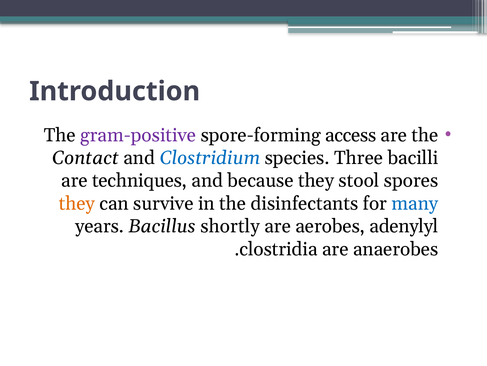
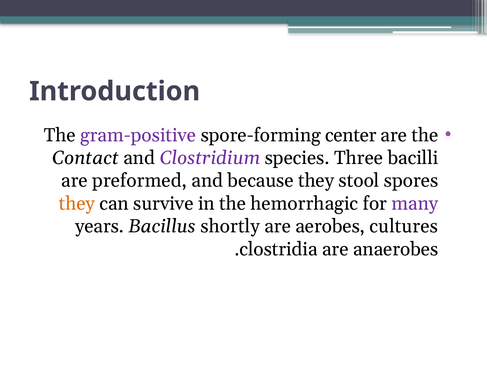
access: access -> center
Clostridium colour: blue -> purple
techniques: techniques -> preformed
disinfectants: disinfectants -> hemorrhagic
many colour: blue -> purple
adenylyl: adenylyl -> cultures
